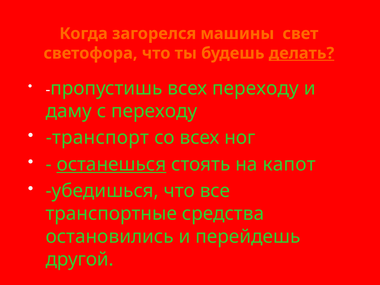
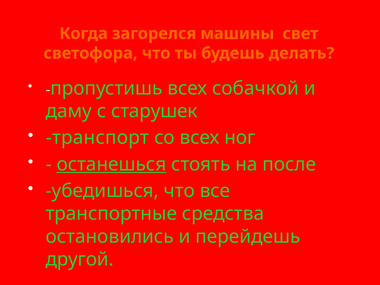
делать underline: present -> none
всех переходу: переходу -> собачкой
с переходу: переходу -> старушек
капот: капот -> после
